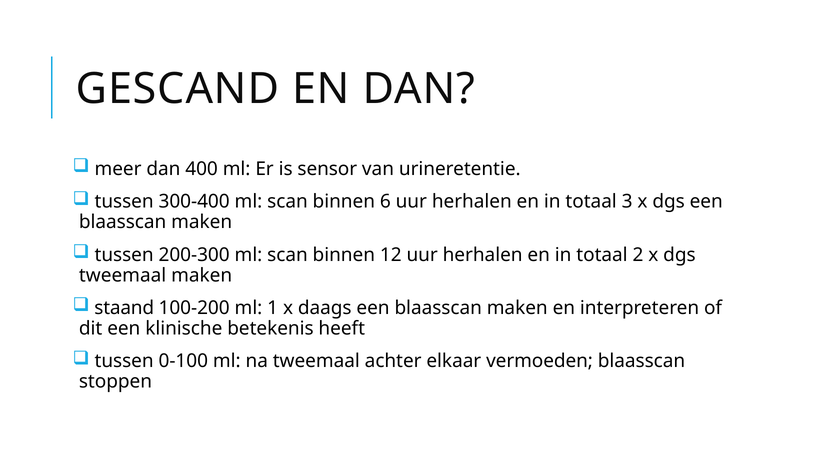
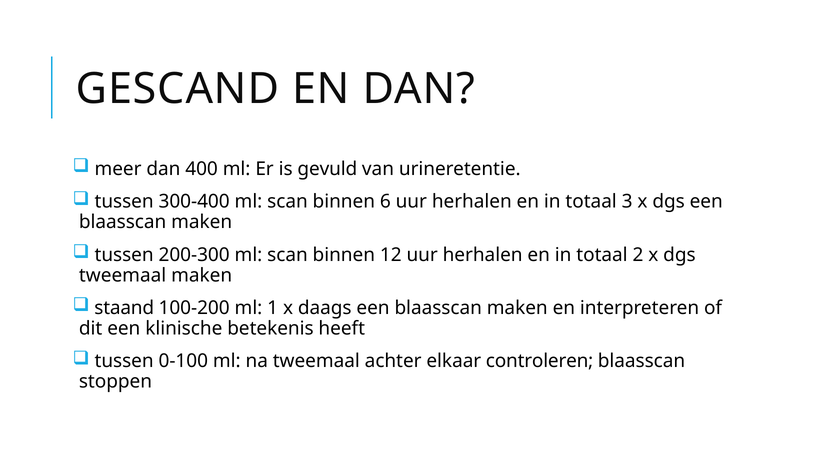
sensor: sensor -> gevuld
vermoeden: vermoeden -> controleren
